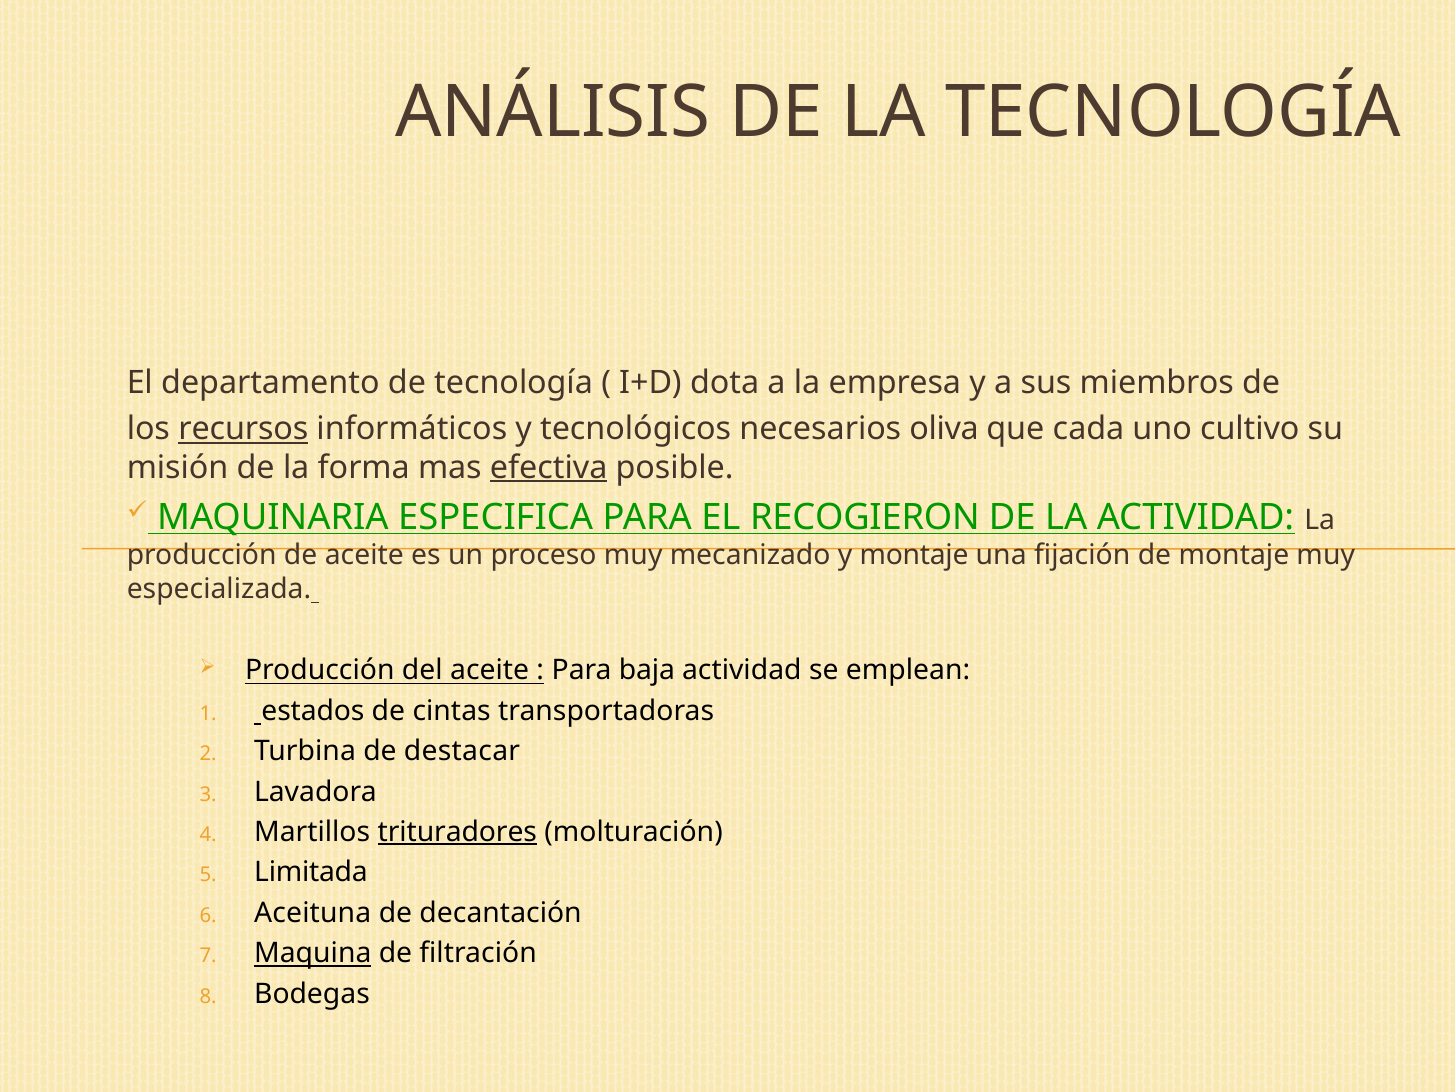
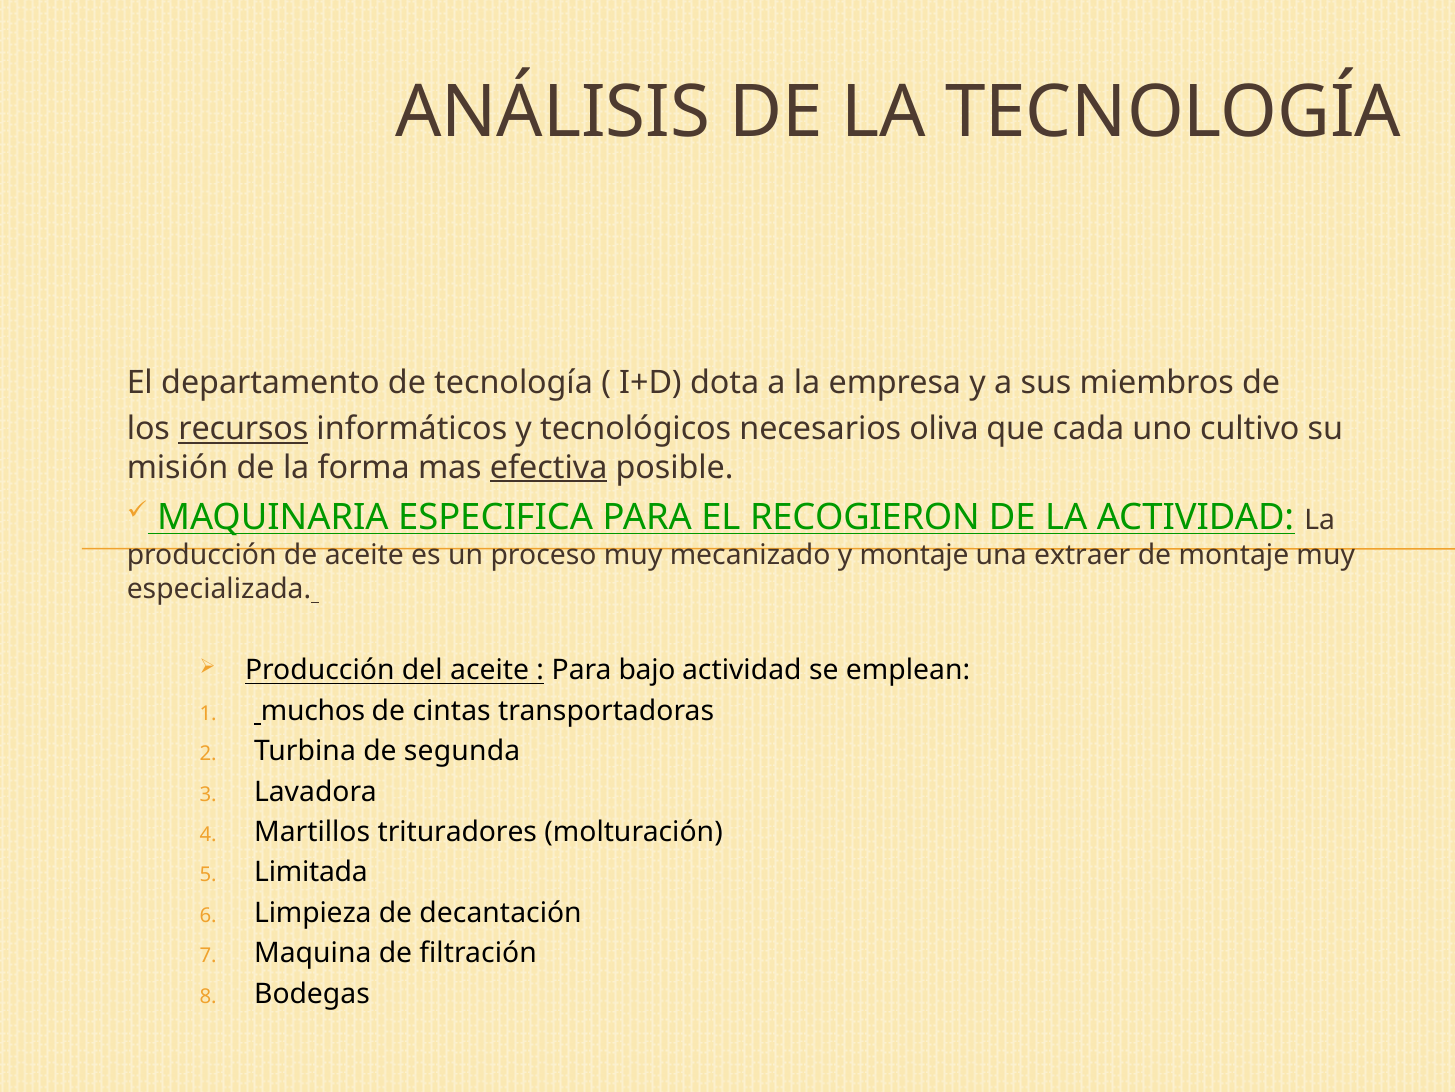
fijación: fijación -> extraer
baja: baja -> bajo
estados: estados -> muchos
destacar: destacar -> segunda
trituradores underline: present -> none
Aceituna: Aceituna -> Limpieza
Maquina underline: present -> none
